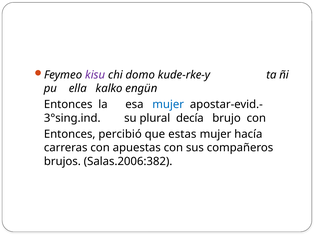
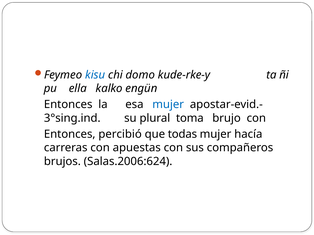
kisu colour: purple -> blue
decía: decía -> toma
estas: estas -> todas
Salas.2006:382: Salas.2006:382 -> Salas.2006:624
